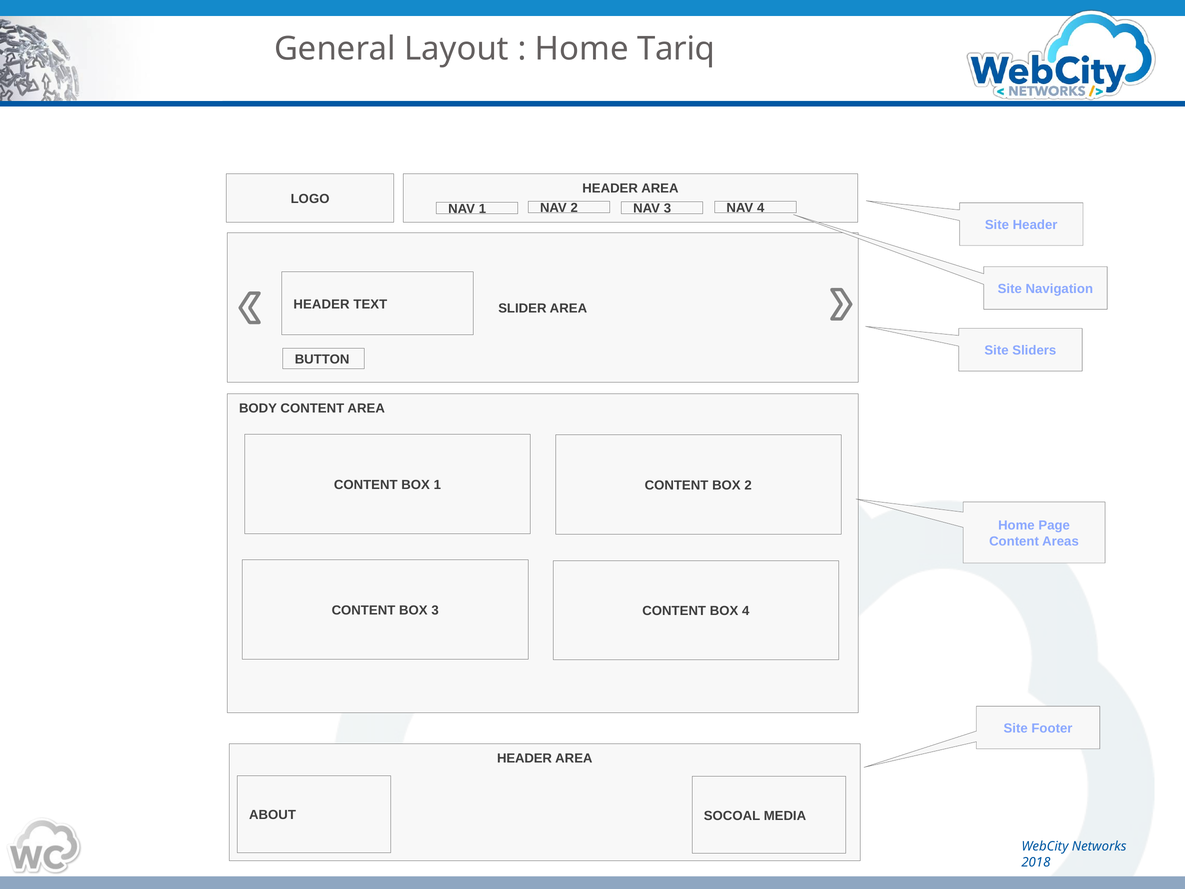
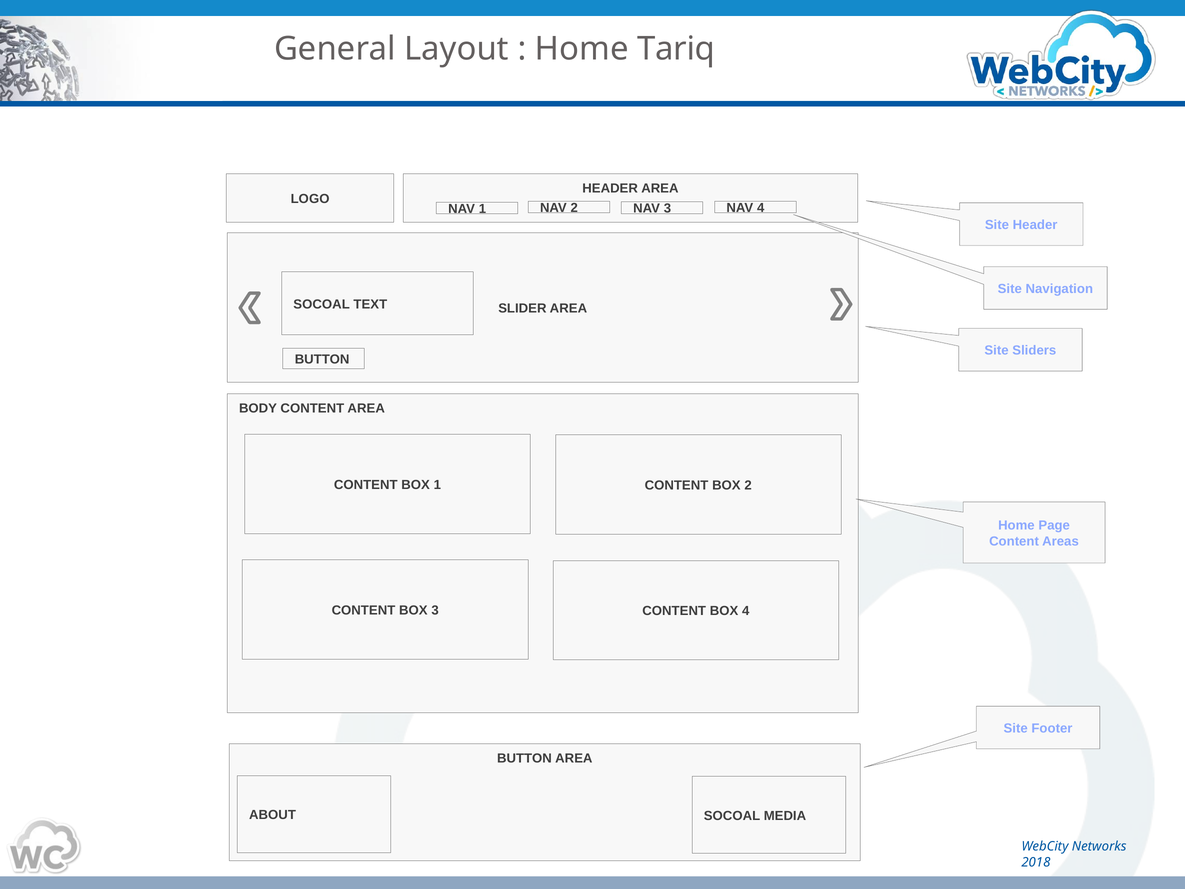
HEADER at (322, 304): HEADER -> SOCOAL
HEADER at (524, 758): HEADER -> BUTTON
